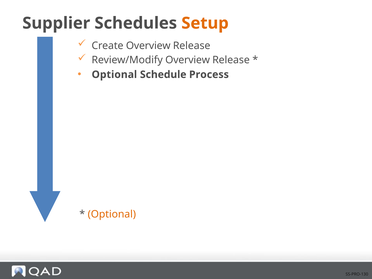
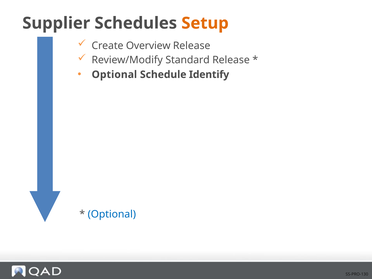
Review/Modify Overview: Overview -> Standard
Process: Process -> Identify
Optional at (112, 214) colour: orange -> blue
